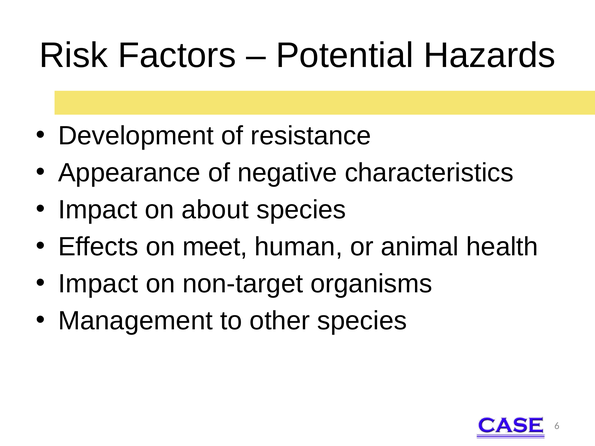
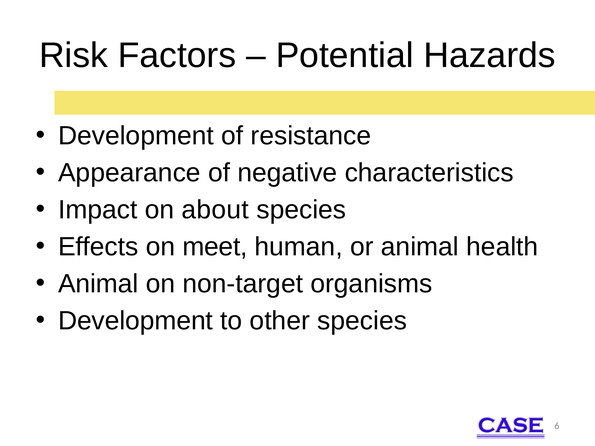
Impact at (98, 284): Impact -> Animal
Management at (135, 321): Management -> Development
